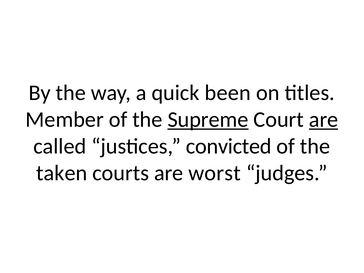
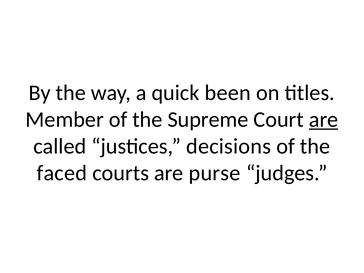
Supreme underline: present -> none
convicted: convicted -> decisions
taken: taken -> faced
worst: worst -> purse
